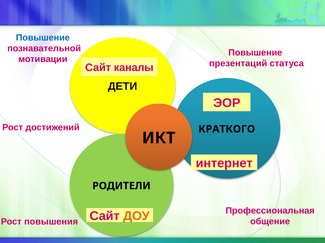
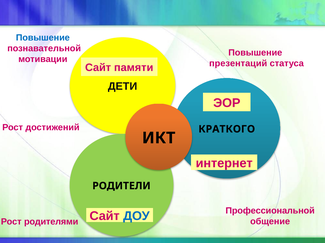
каналы: каналы -> памяти
Профессиональная: Профессиональная -> Профессиональной
ДОУ colour: orange -> blue
повышения: повышения -> родителями
